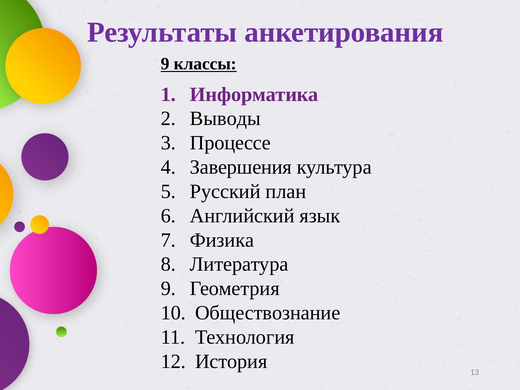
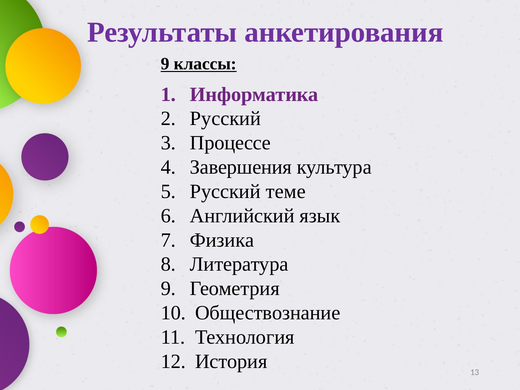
Выводы at (225, 119): Выводы -> Русский
план: план -> теме
